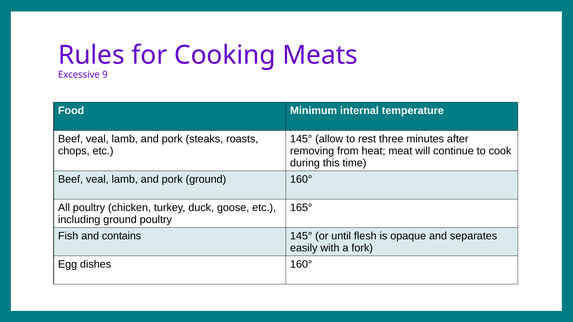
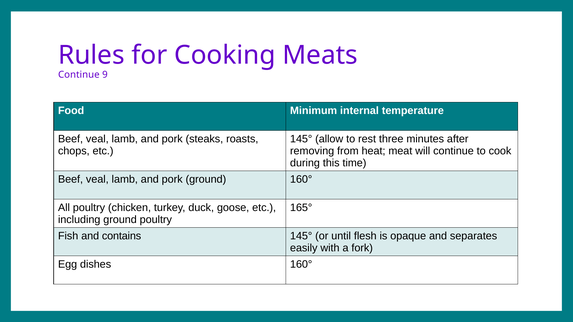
Excessive at (79, 75): Excessive -> Continue
